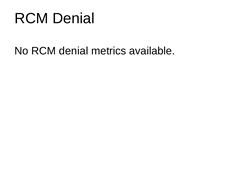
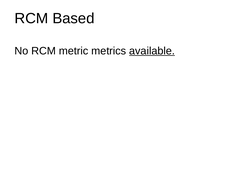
Denial at (73, 18): Denial -> Based
No RCM denial: denial -> metric
available underline: none -> present
